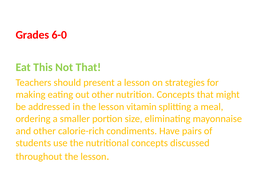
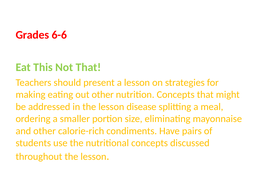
6-0: 6-0 -> 6-6
vitamin: vitamin -> disease
